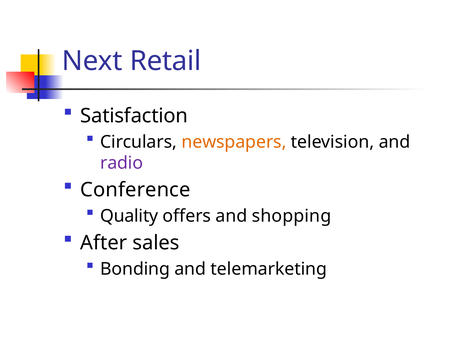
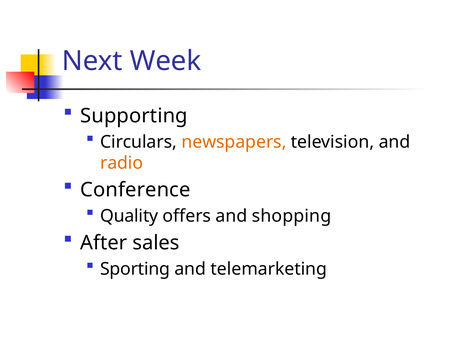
Retail: Retail -> Week
Satisfaction: Satisfaction -> Supporting
radio colour: purple -> orange
Bonding: Bonding -> Sporting
